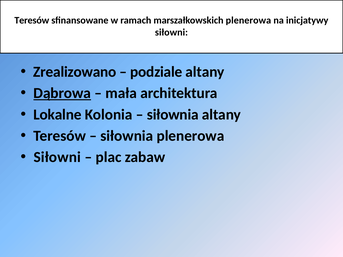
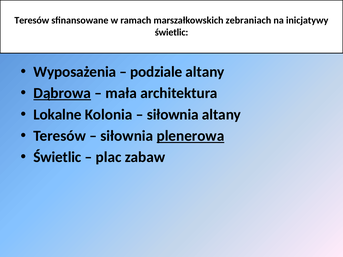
marszałkowskich plenerowa: plenerowa -> zebraniach
siłowni at (171, 32): siłowni -> świetlic
Zrealizowano: Zrealizowano -> Wyposażenia
plenerowa at (190, 136) underline: none -> present
Siłowni at (57, 157): Siłowni -> Świetlic
